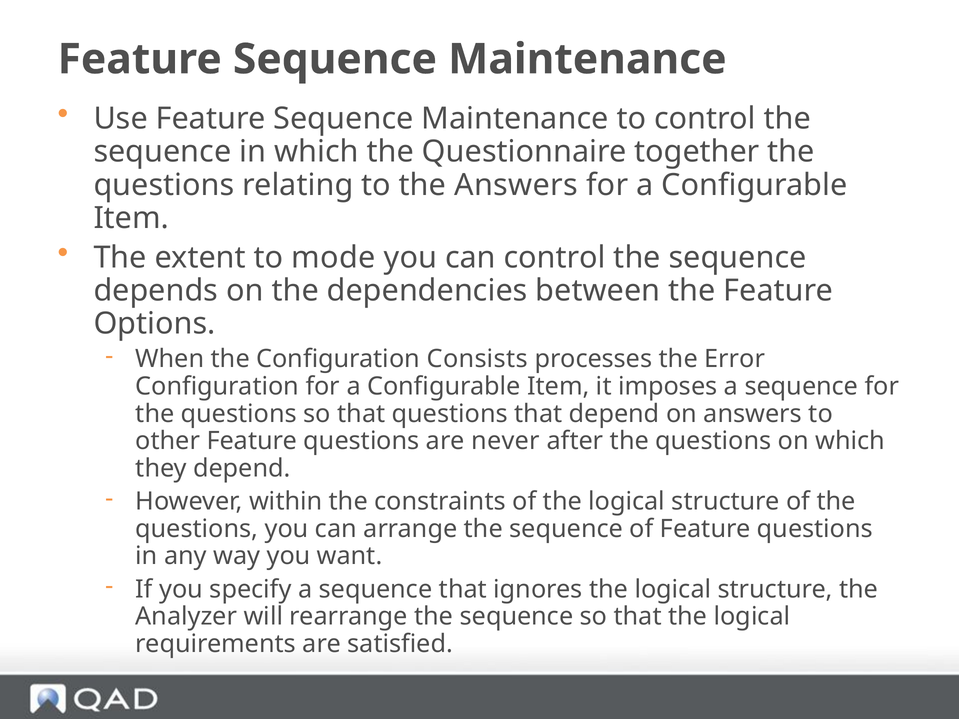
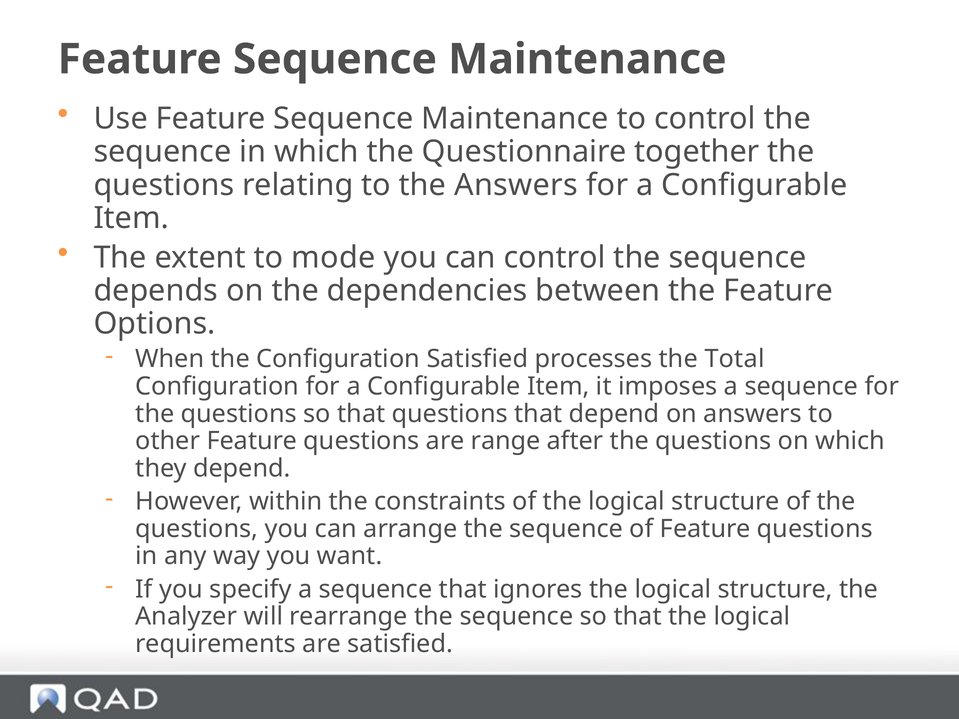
Configuration Consists: Consists -> Satisfied
Error: Error -> Total
never: never -> range
